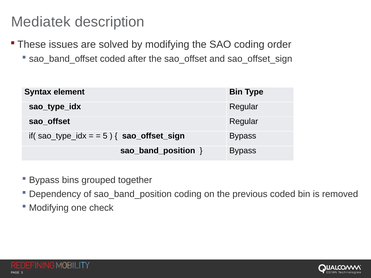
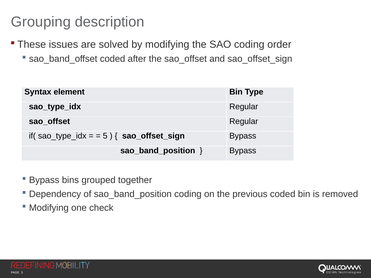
Mediatek: Mediatek -> Grouping
